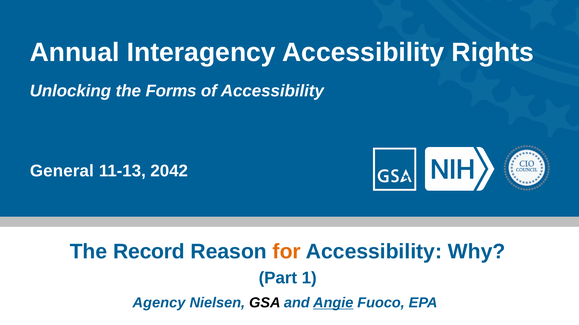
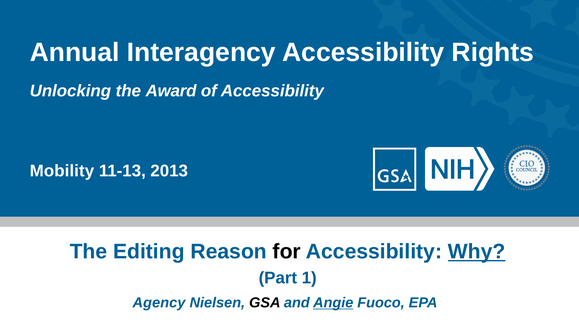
Forms: Forms -> Award
General: General -> Mobility
2042: 2042 -> 2013
Record: Record -> Editing
for colour: orange -> black
Why underline: none -> present
